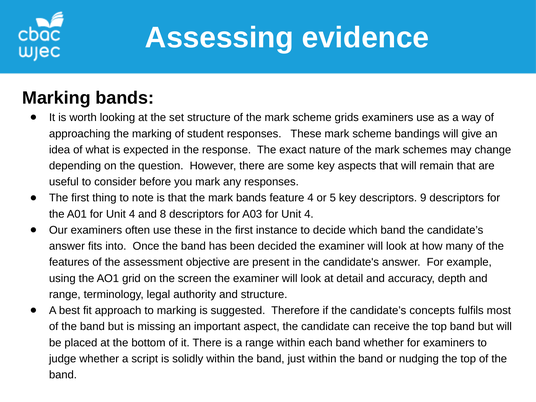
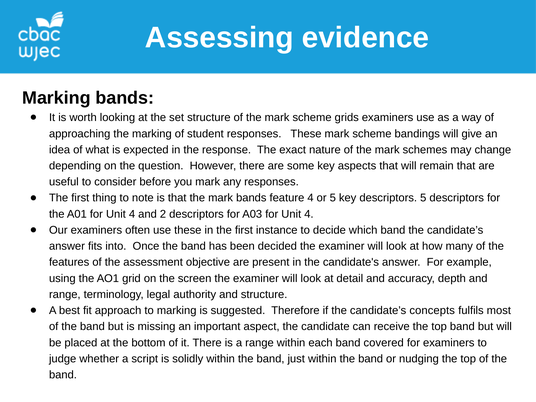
descriptors 9: 9 -> 5
8: 8 -> 2
band whether: whether -> covered
